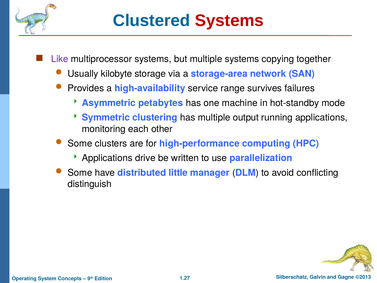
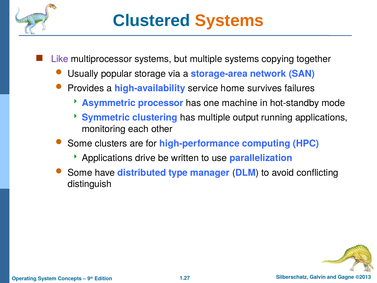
Systems at (229, 21) colour: red -> orange
kilobyte: kilobyte -> popular
range: range -> home
petabytes: petabytes -> processor
little: little -> type
